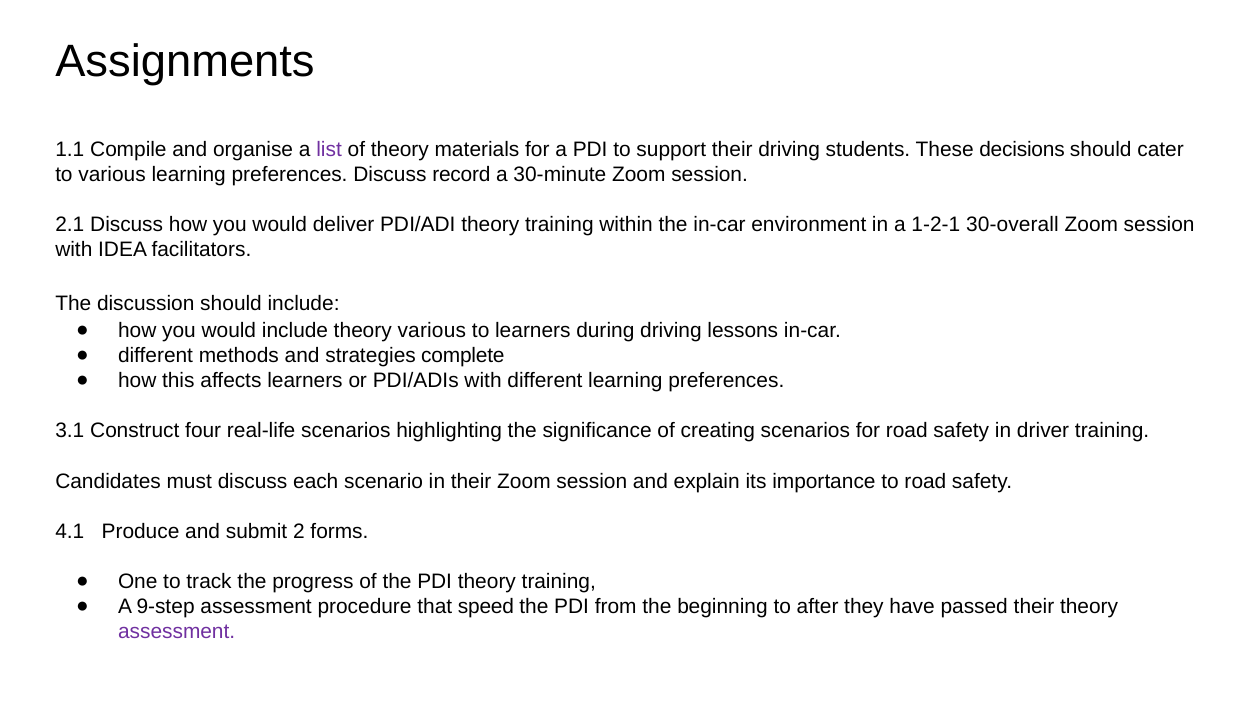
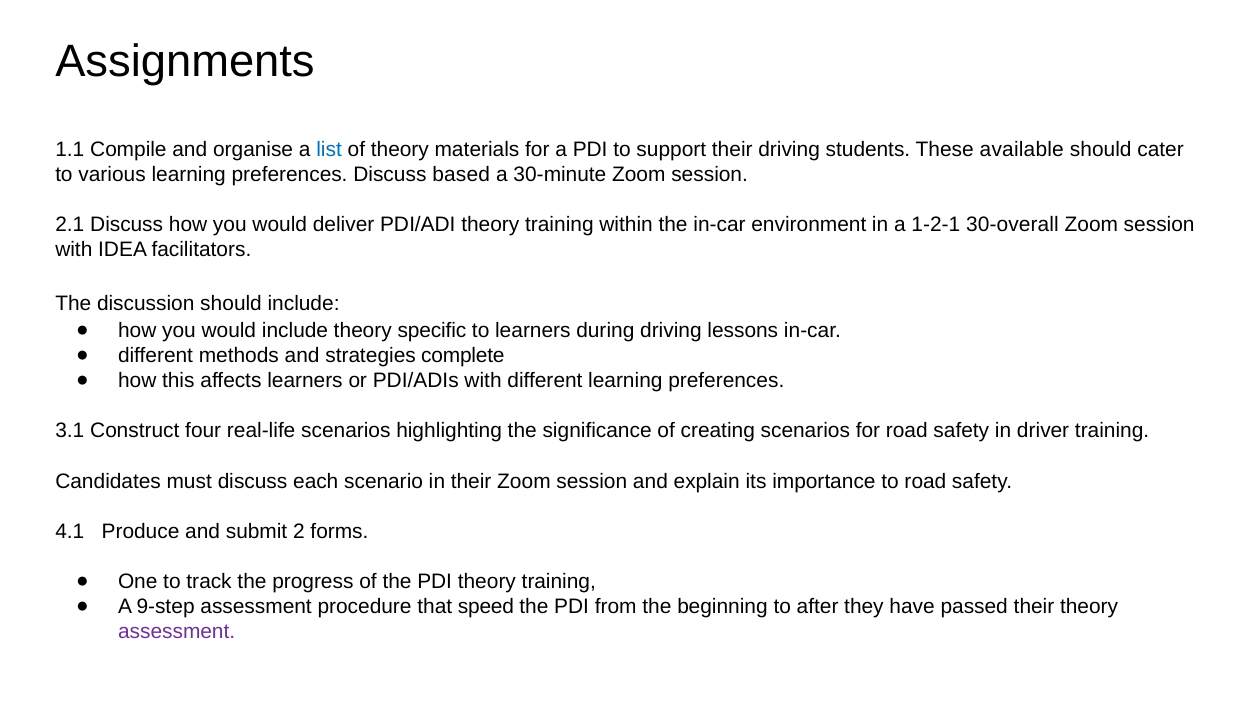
list colour: purple -> blue
decisions: decisions -> available
record: record -> based
theory various: various -> specific
